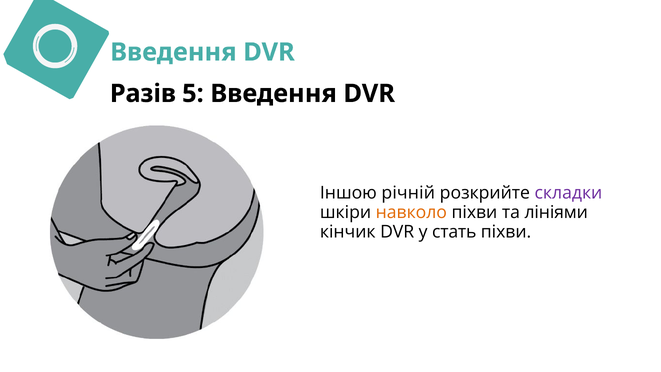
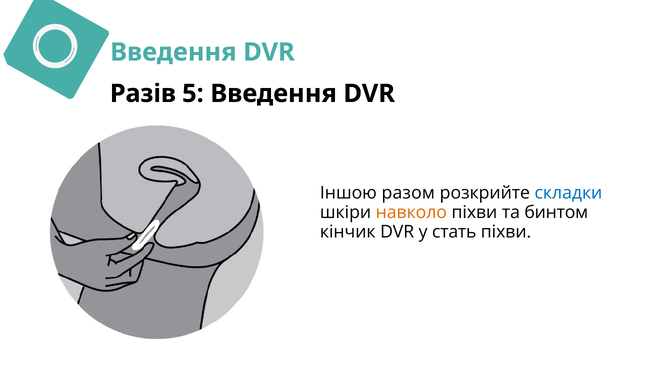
річній: річній -> разом
складки colour: purple -> blue
лініями: лініями -> бинтом
